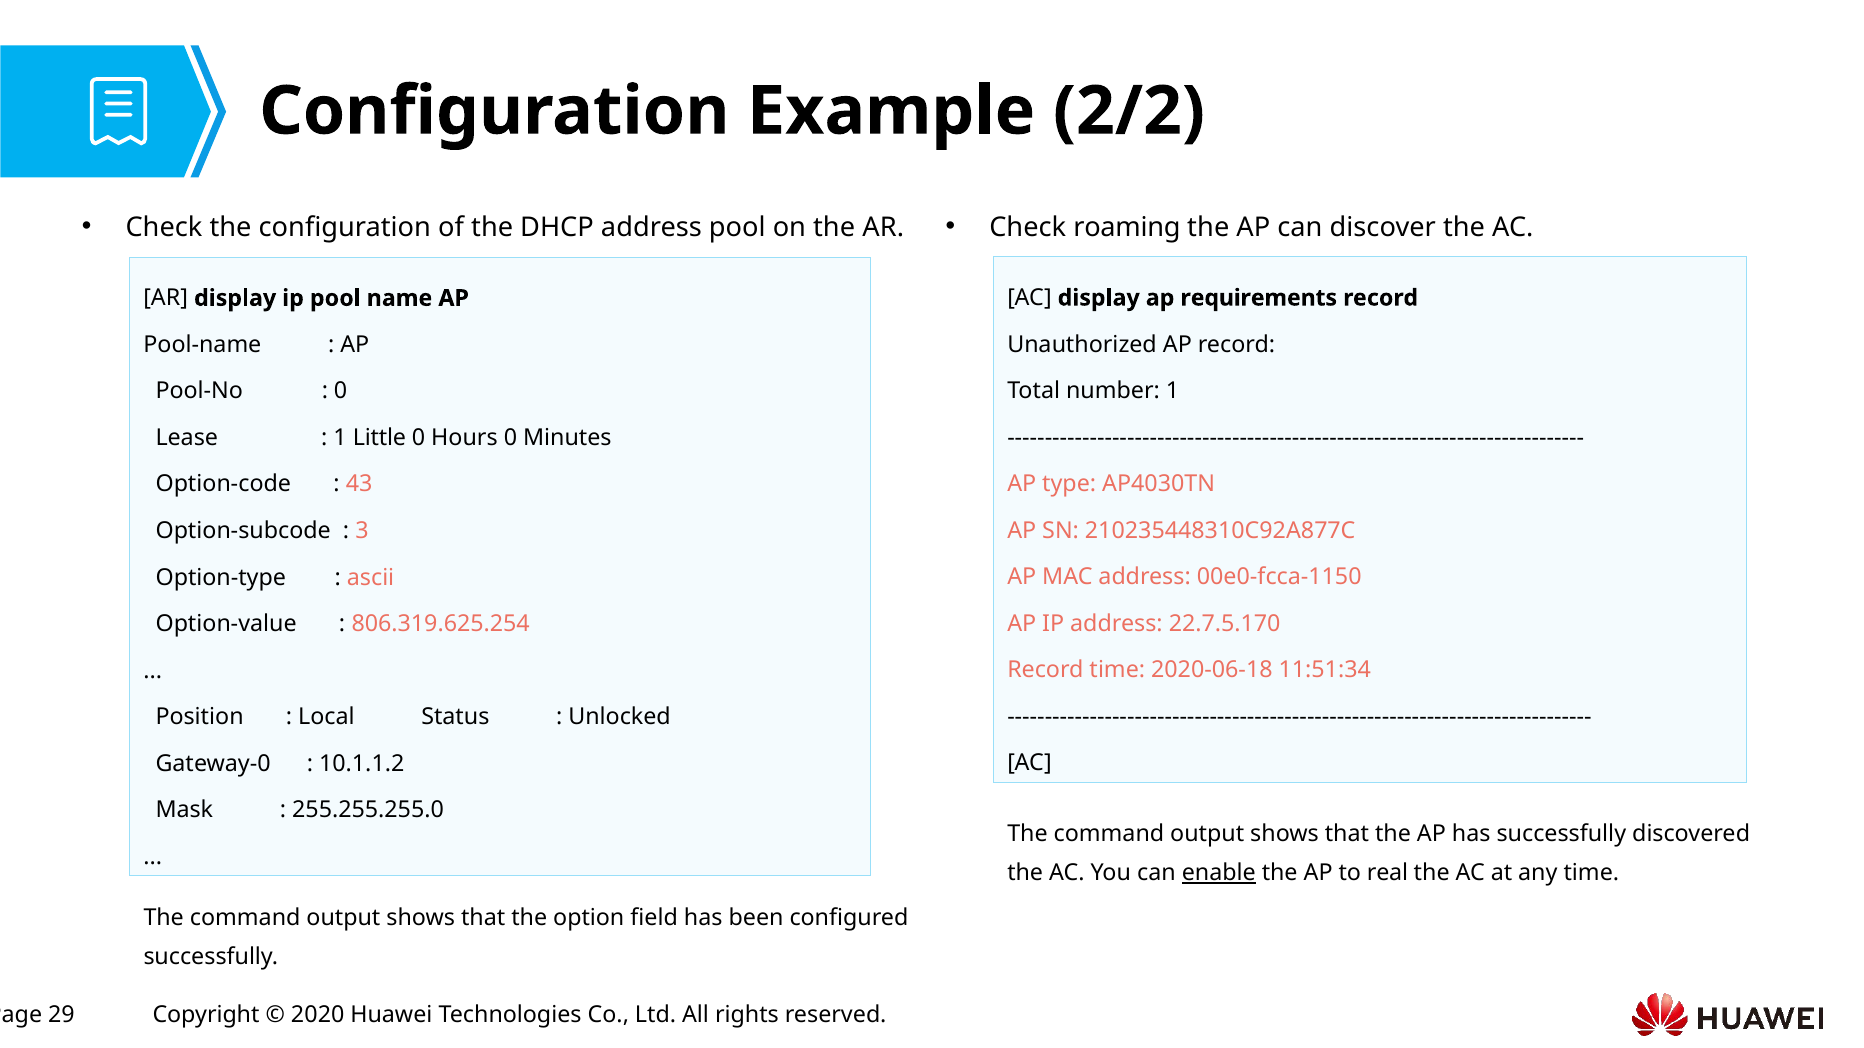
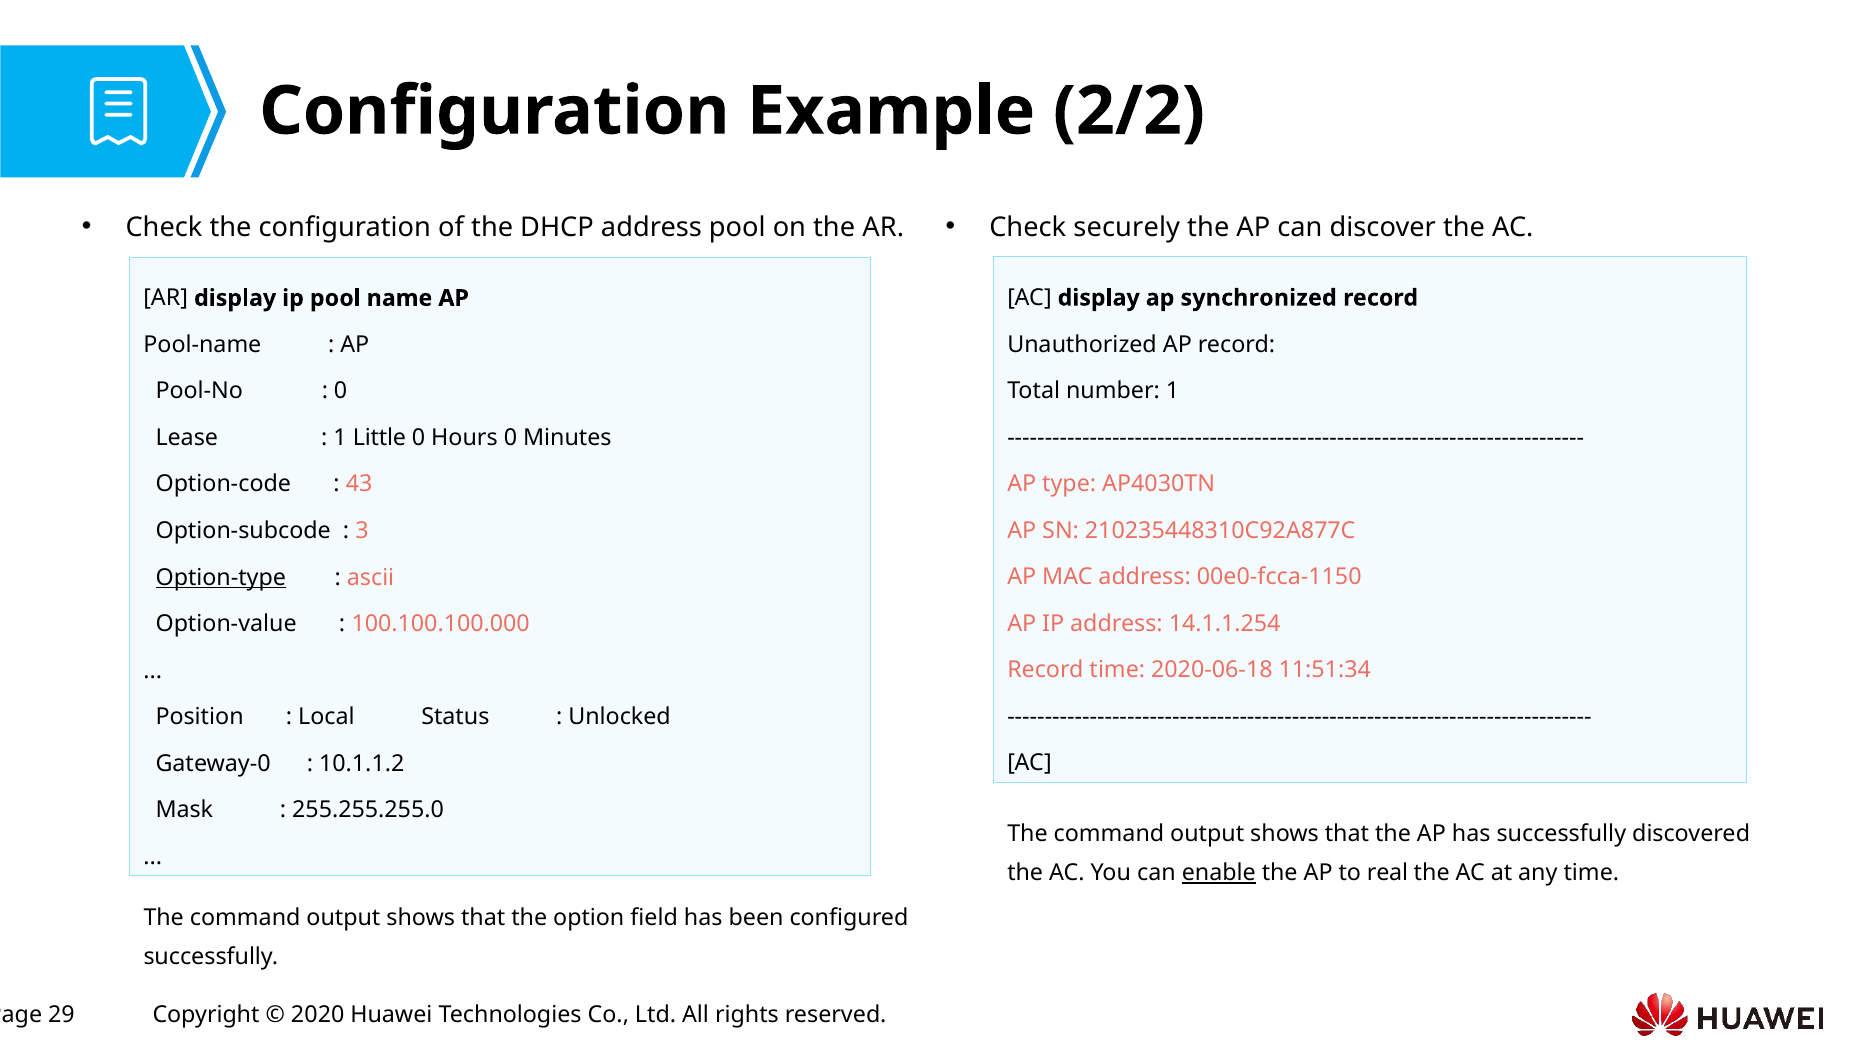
roaming: roaming -> securely
requirements: requirements -> synchronized
Option-type underline: none -> present
22.7.5.170: 22.7.5.170 -> 14.1.1.254
806.319.625.254: 806.319.625.254 -> 100.100.100.000
